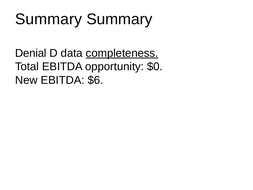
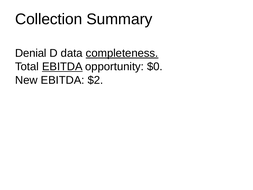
Summary at (49, 19): Summary -> Collection
EBITDA at (62, 67) underline: none -> present
$6: $6 -> $2
